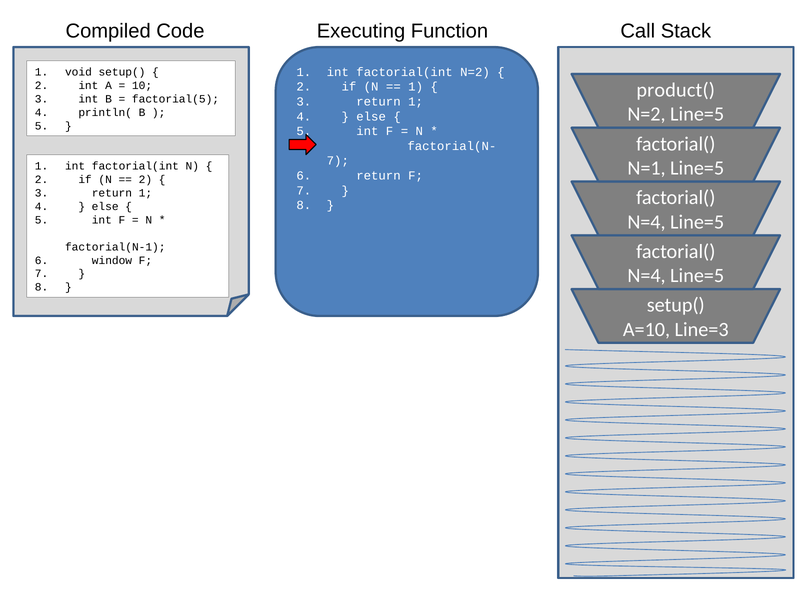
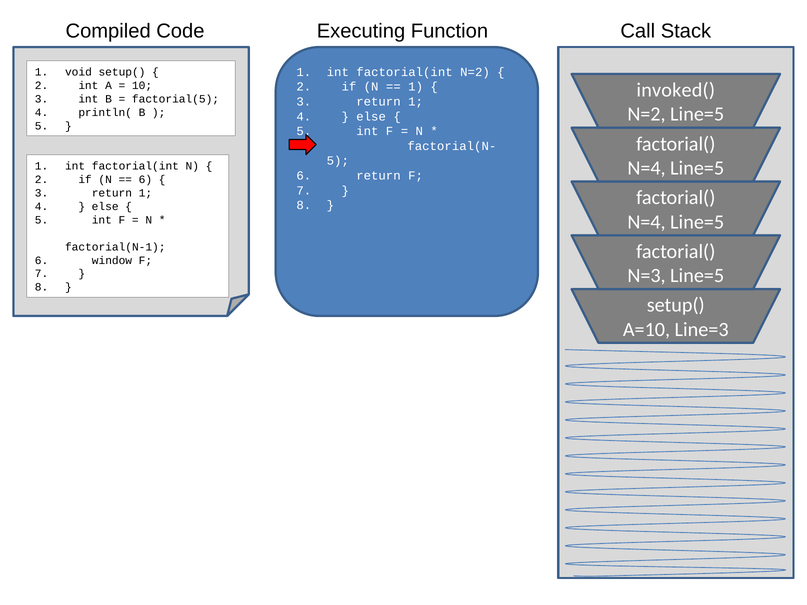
product(: product( -> invoked(
7 at (338, 161): 7 -> 5
N=1 at (647, 168): N=1 -> N=4
2 at (145, 180): 2 -> 6
N=4 at (647, 276): N=4 -> N=3
